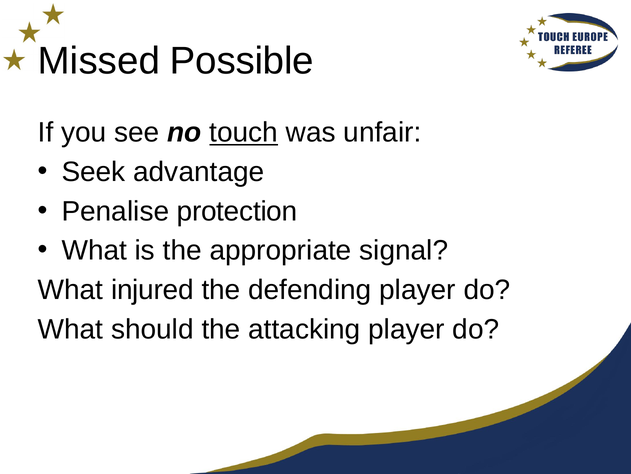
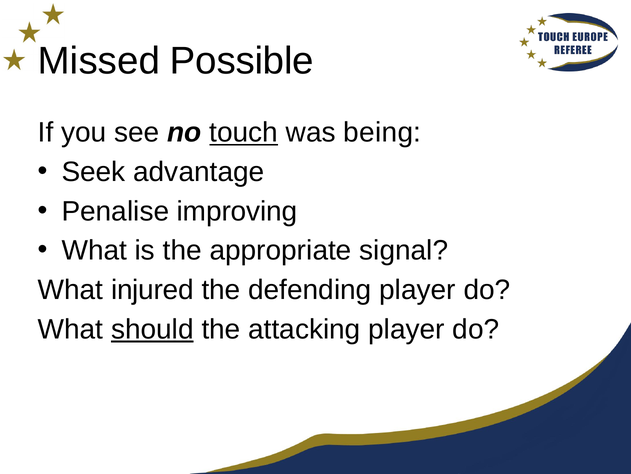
unfair: unfair -> being
protection: protection -> improving
should underline: none -> present
